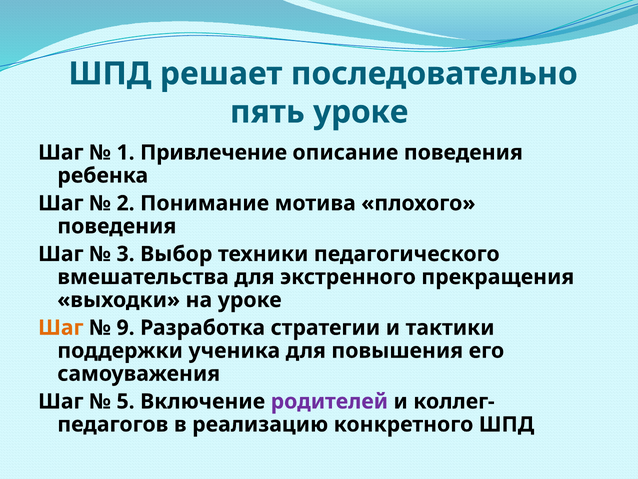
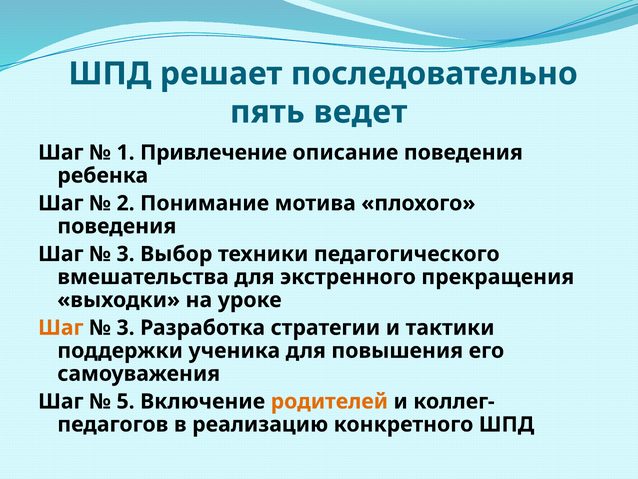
пять уроке: уроке -> ведет
9 at (126, 327): 9 -> 3
родителей colour: purple -> orange
